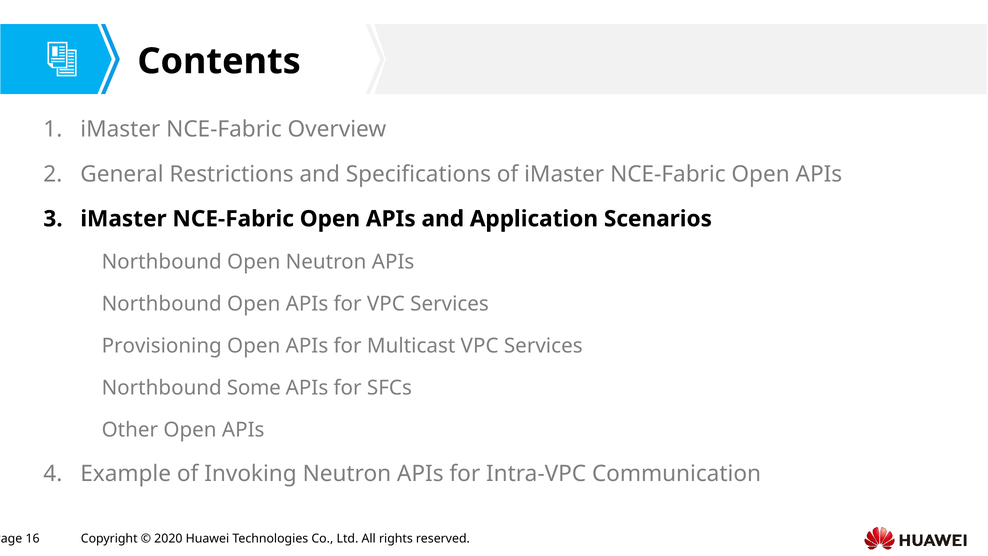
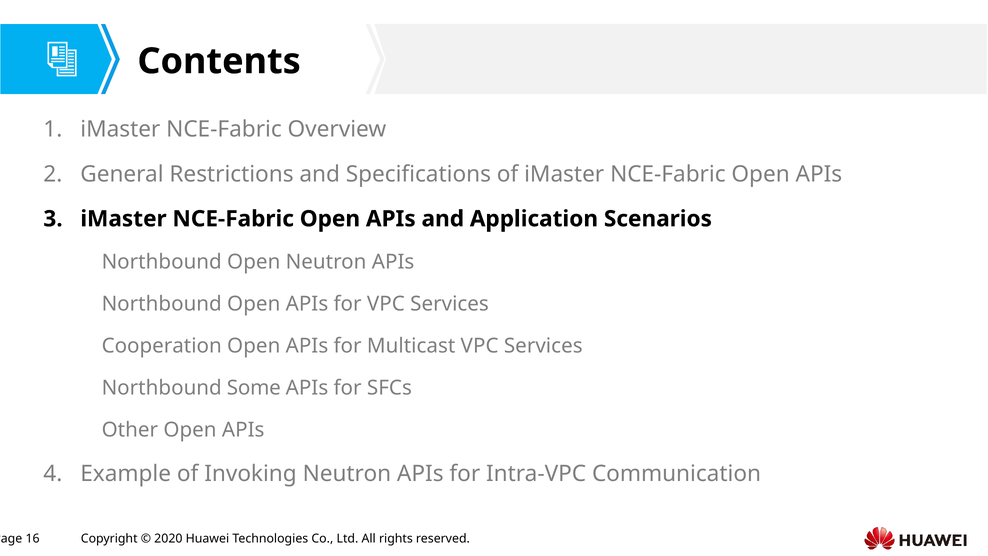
Provisioning: Provisioning -> Cooperation
